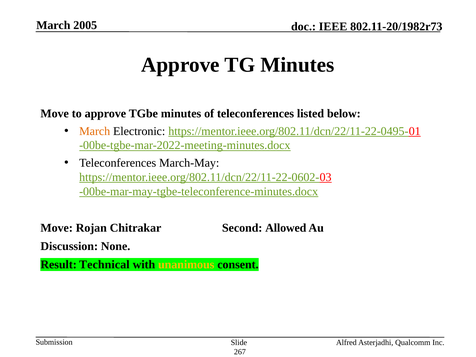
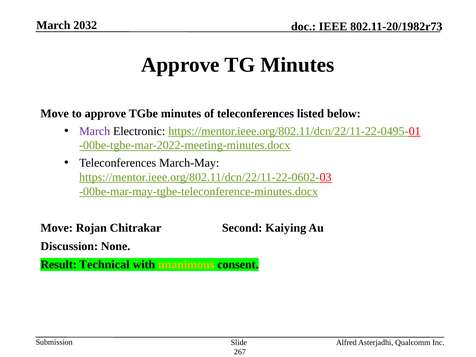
2005: 2005 -> 2032
March at (95, 131) colour: orange -> purple
Allowed: Allowed -> Kaiying
